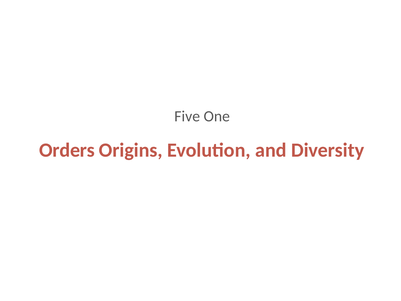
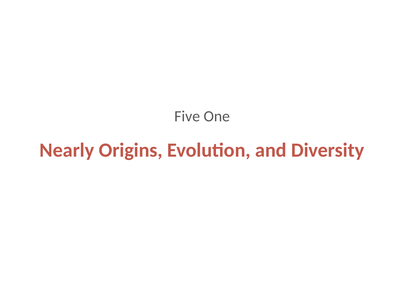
Orders: Orders -> Nearly
